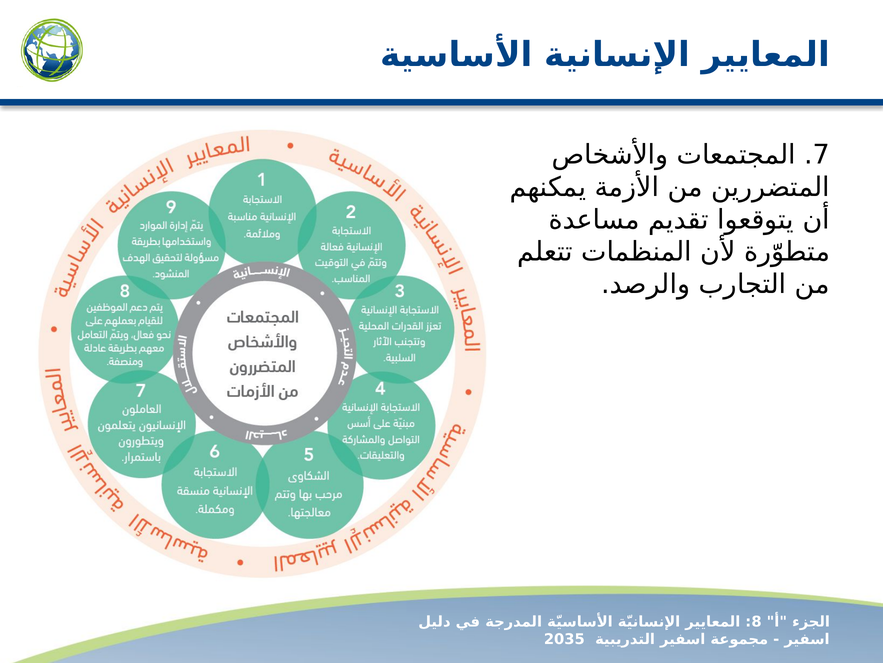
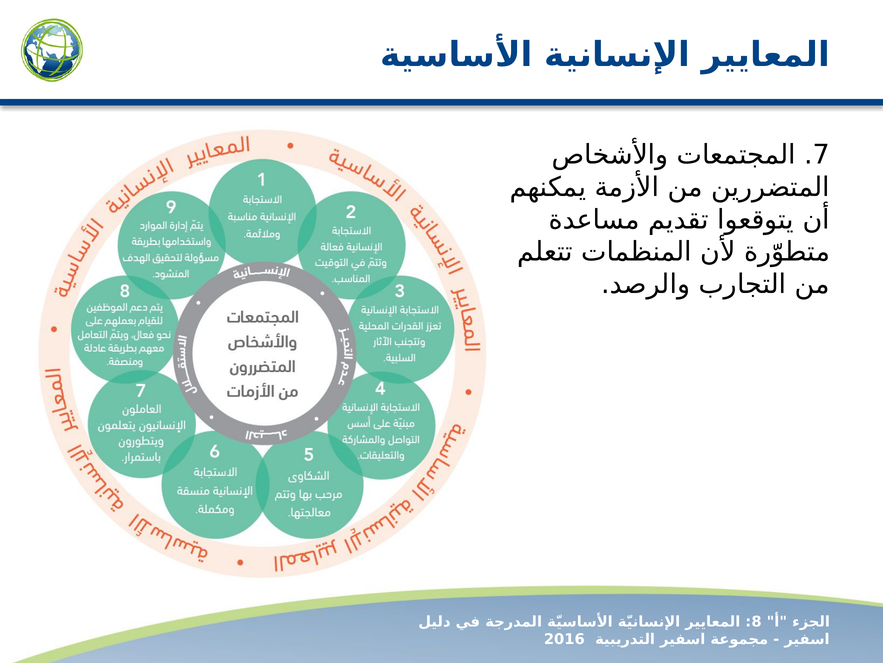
2035: 2035 -> 2016
